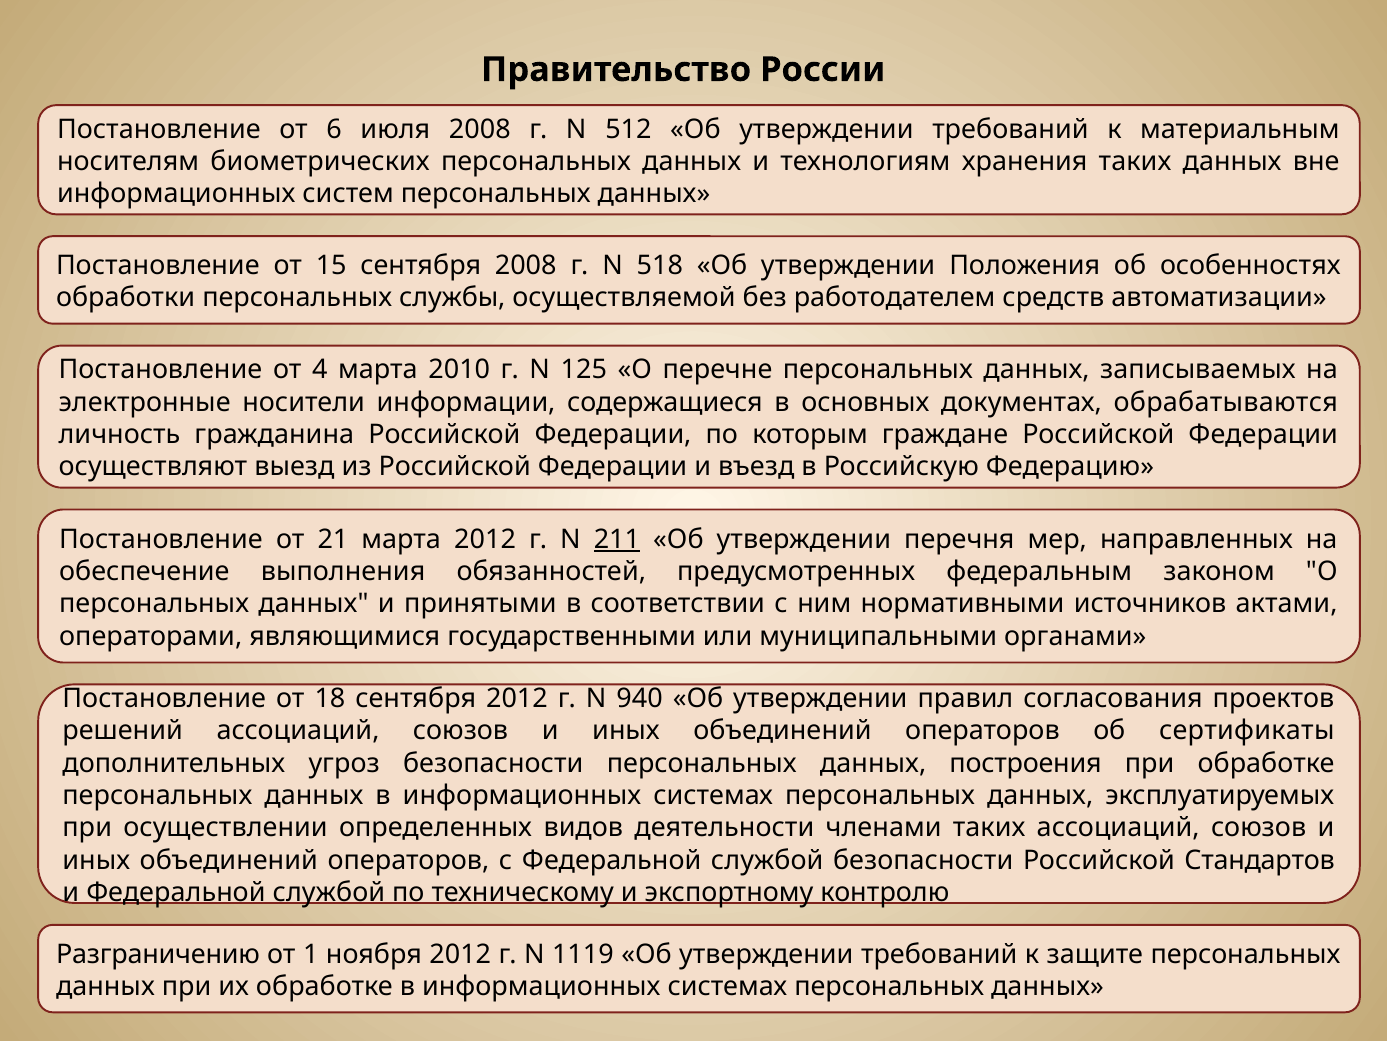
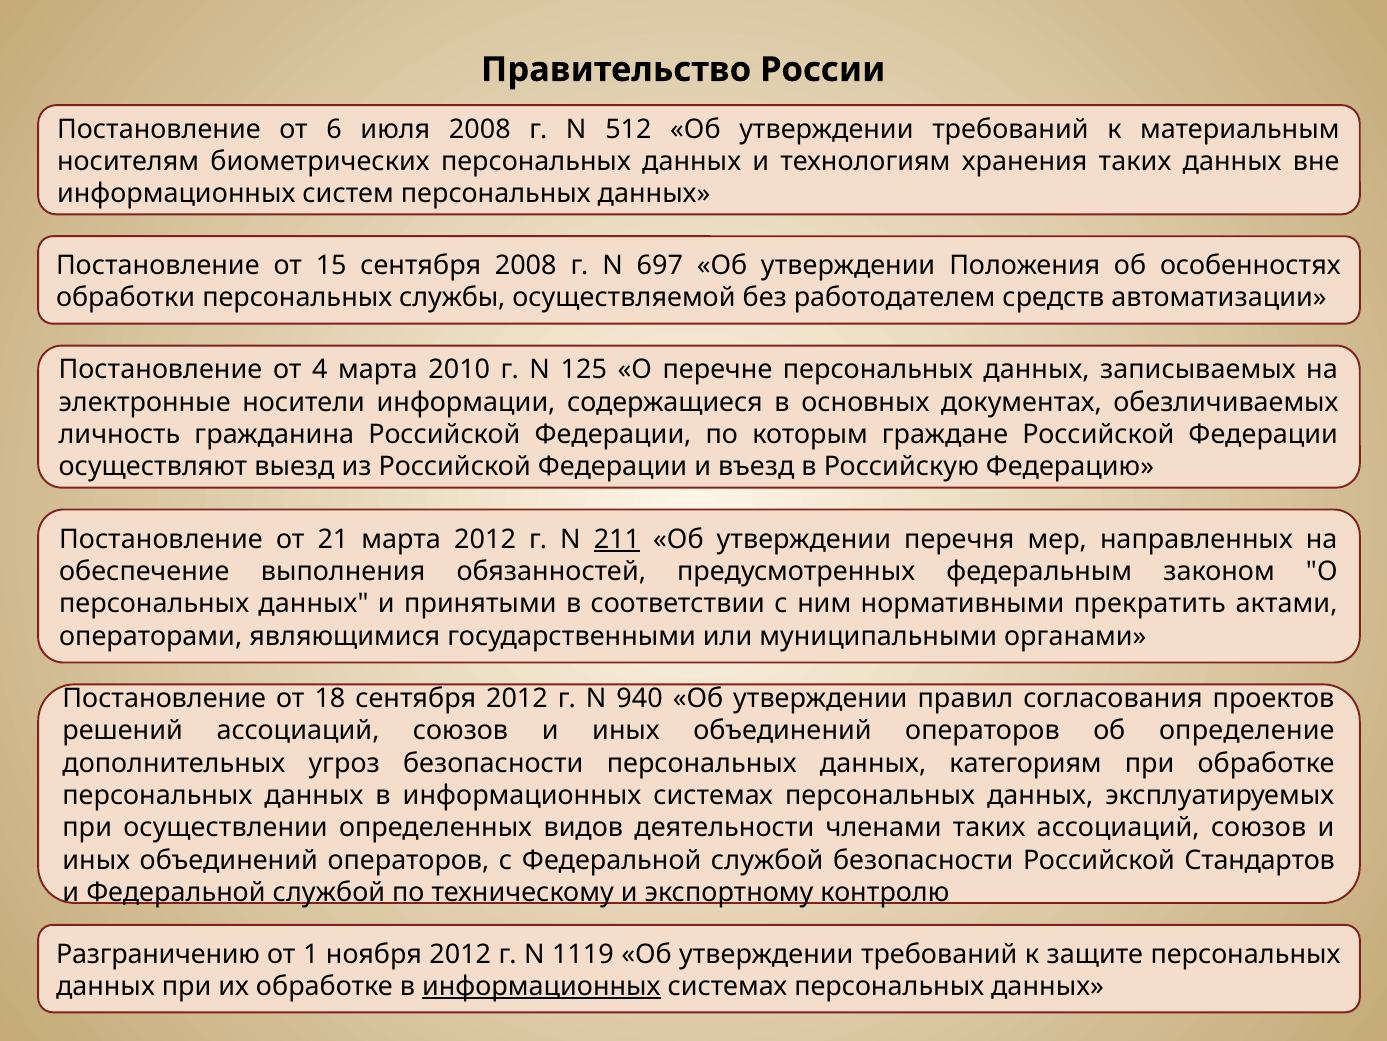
518: 518 -> 697
обрабатываются: обрабатываются -> обезличиваемых
источников: источников -> прекратить
сертификаты: сертификаты -> определение
построения: построения -> категориям
информационных at (541, 986) underline: none -> present
